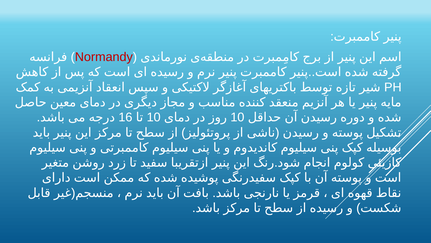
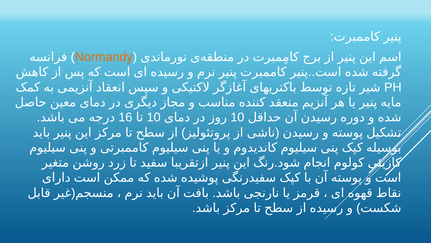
Normandy colour: red -> orange
